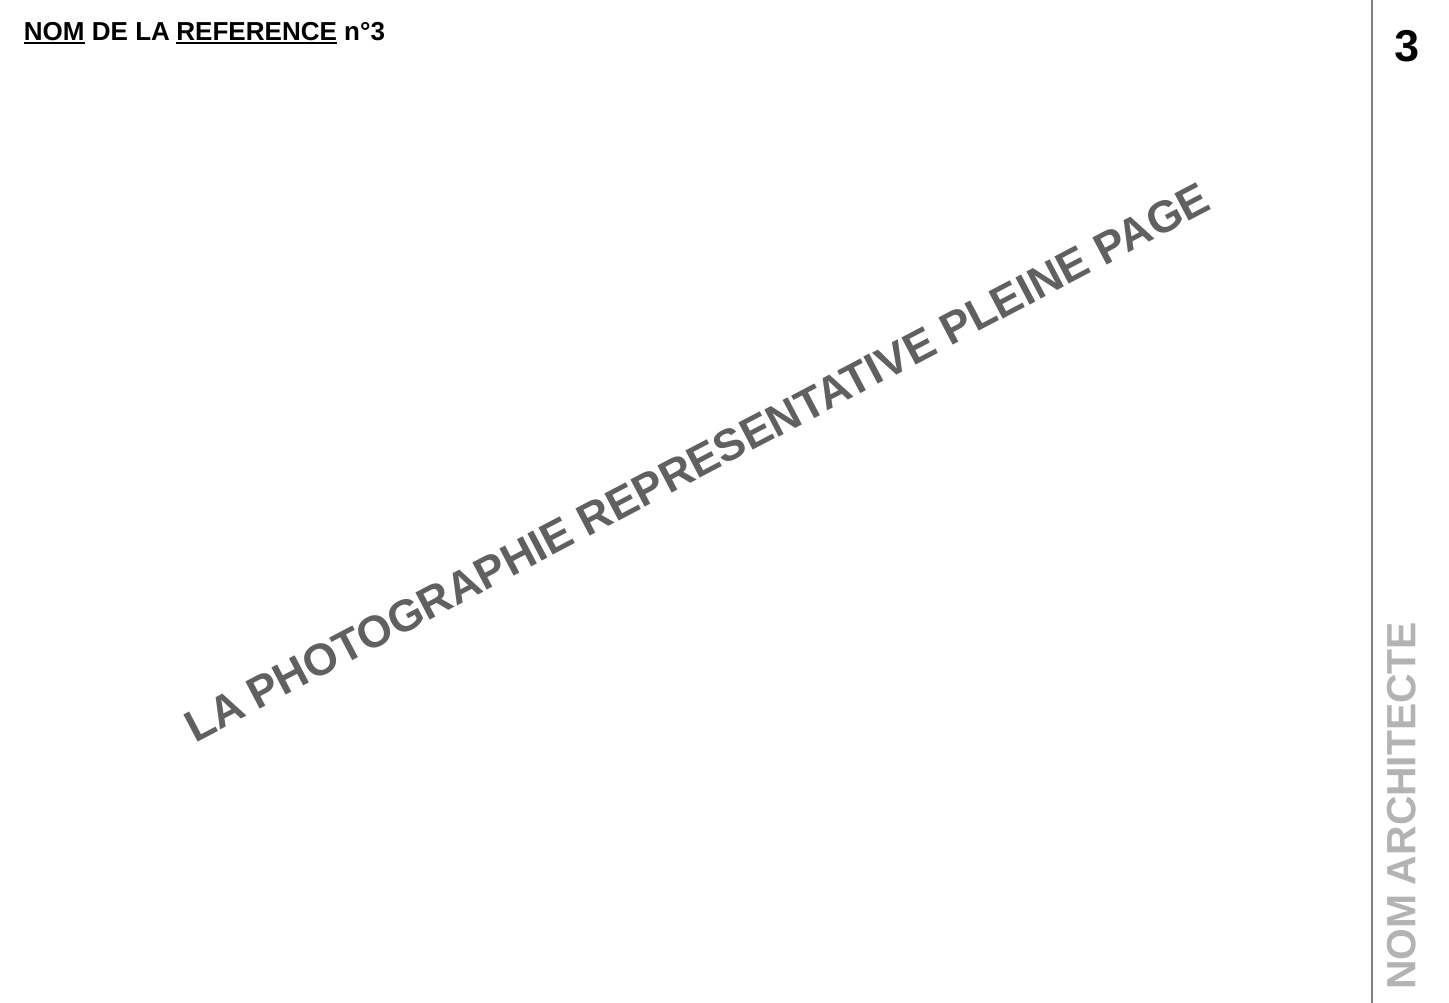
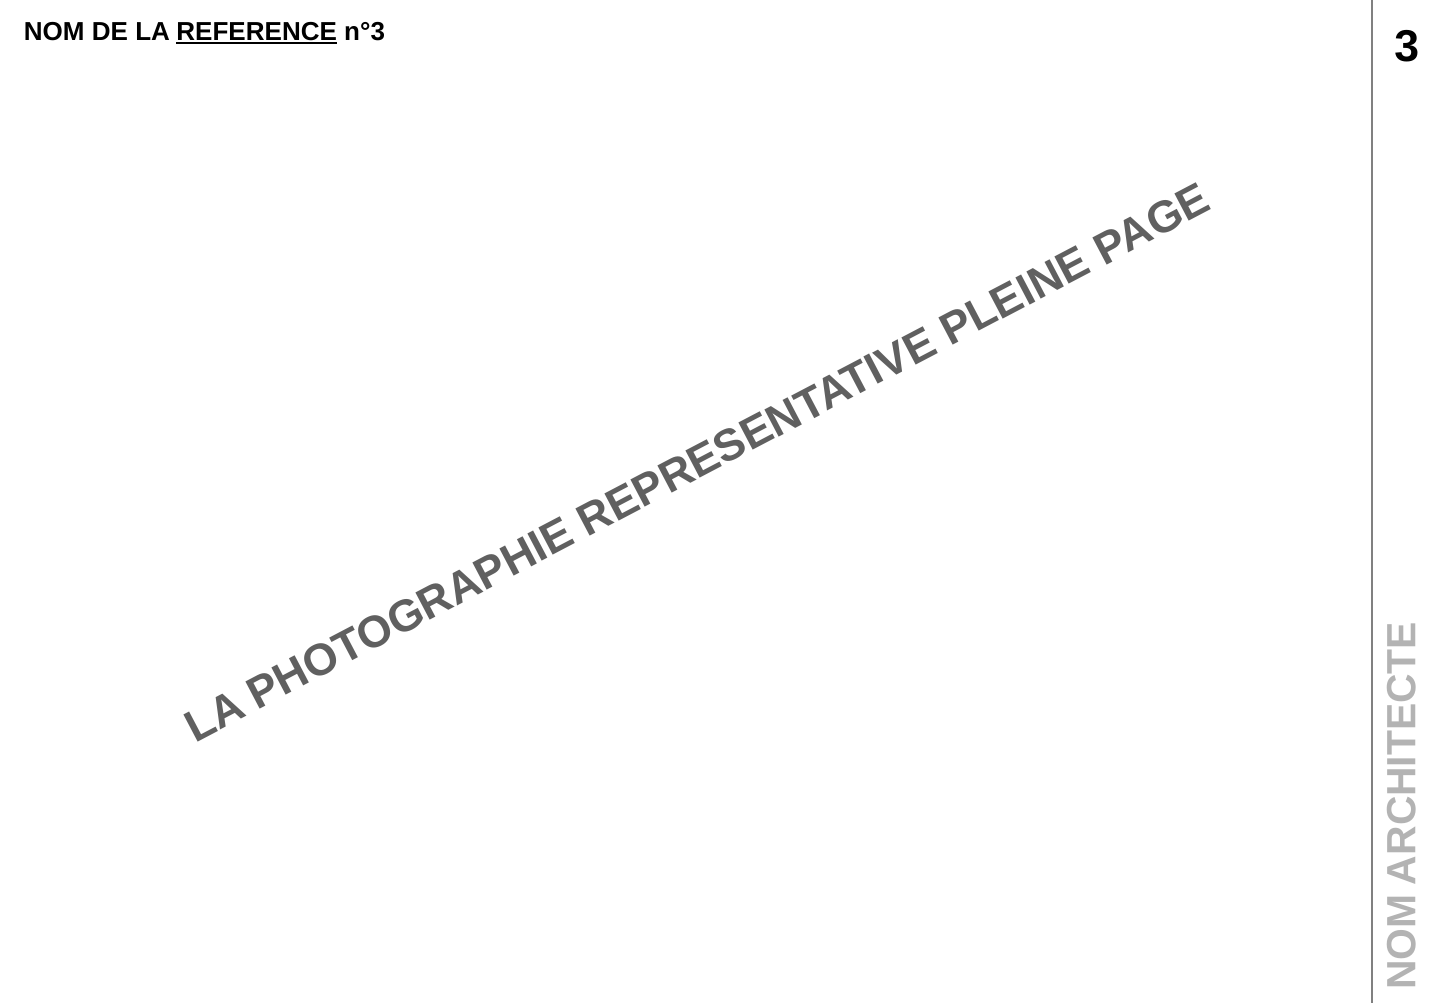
NOM underline: present -> none
